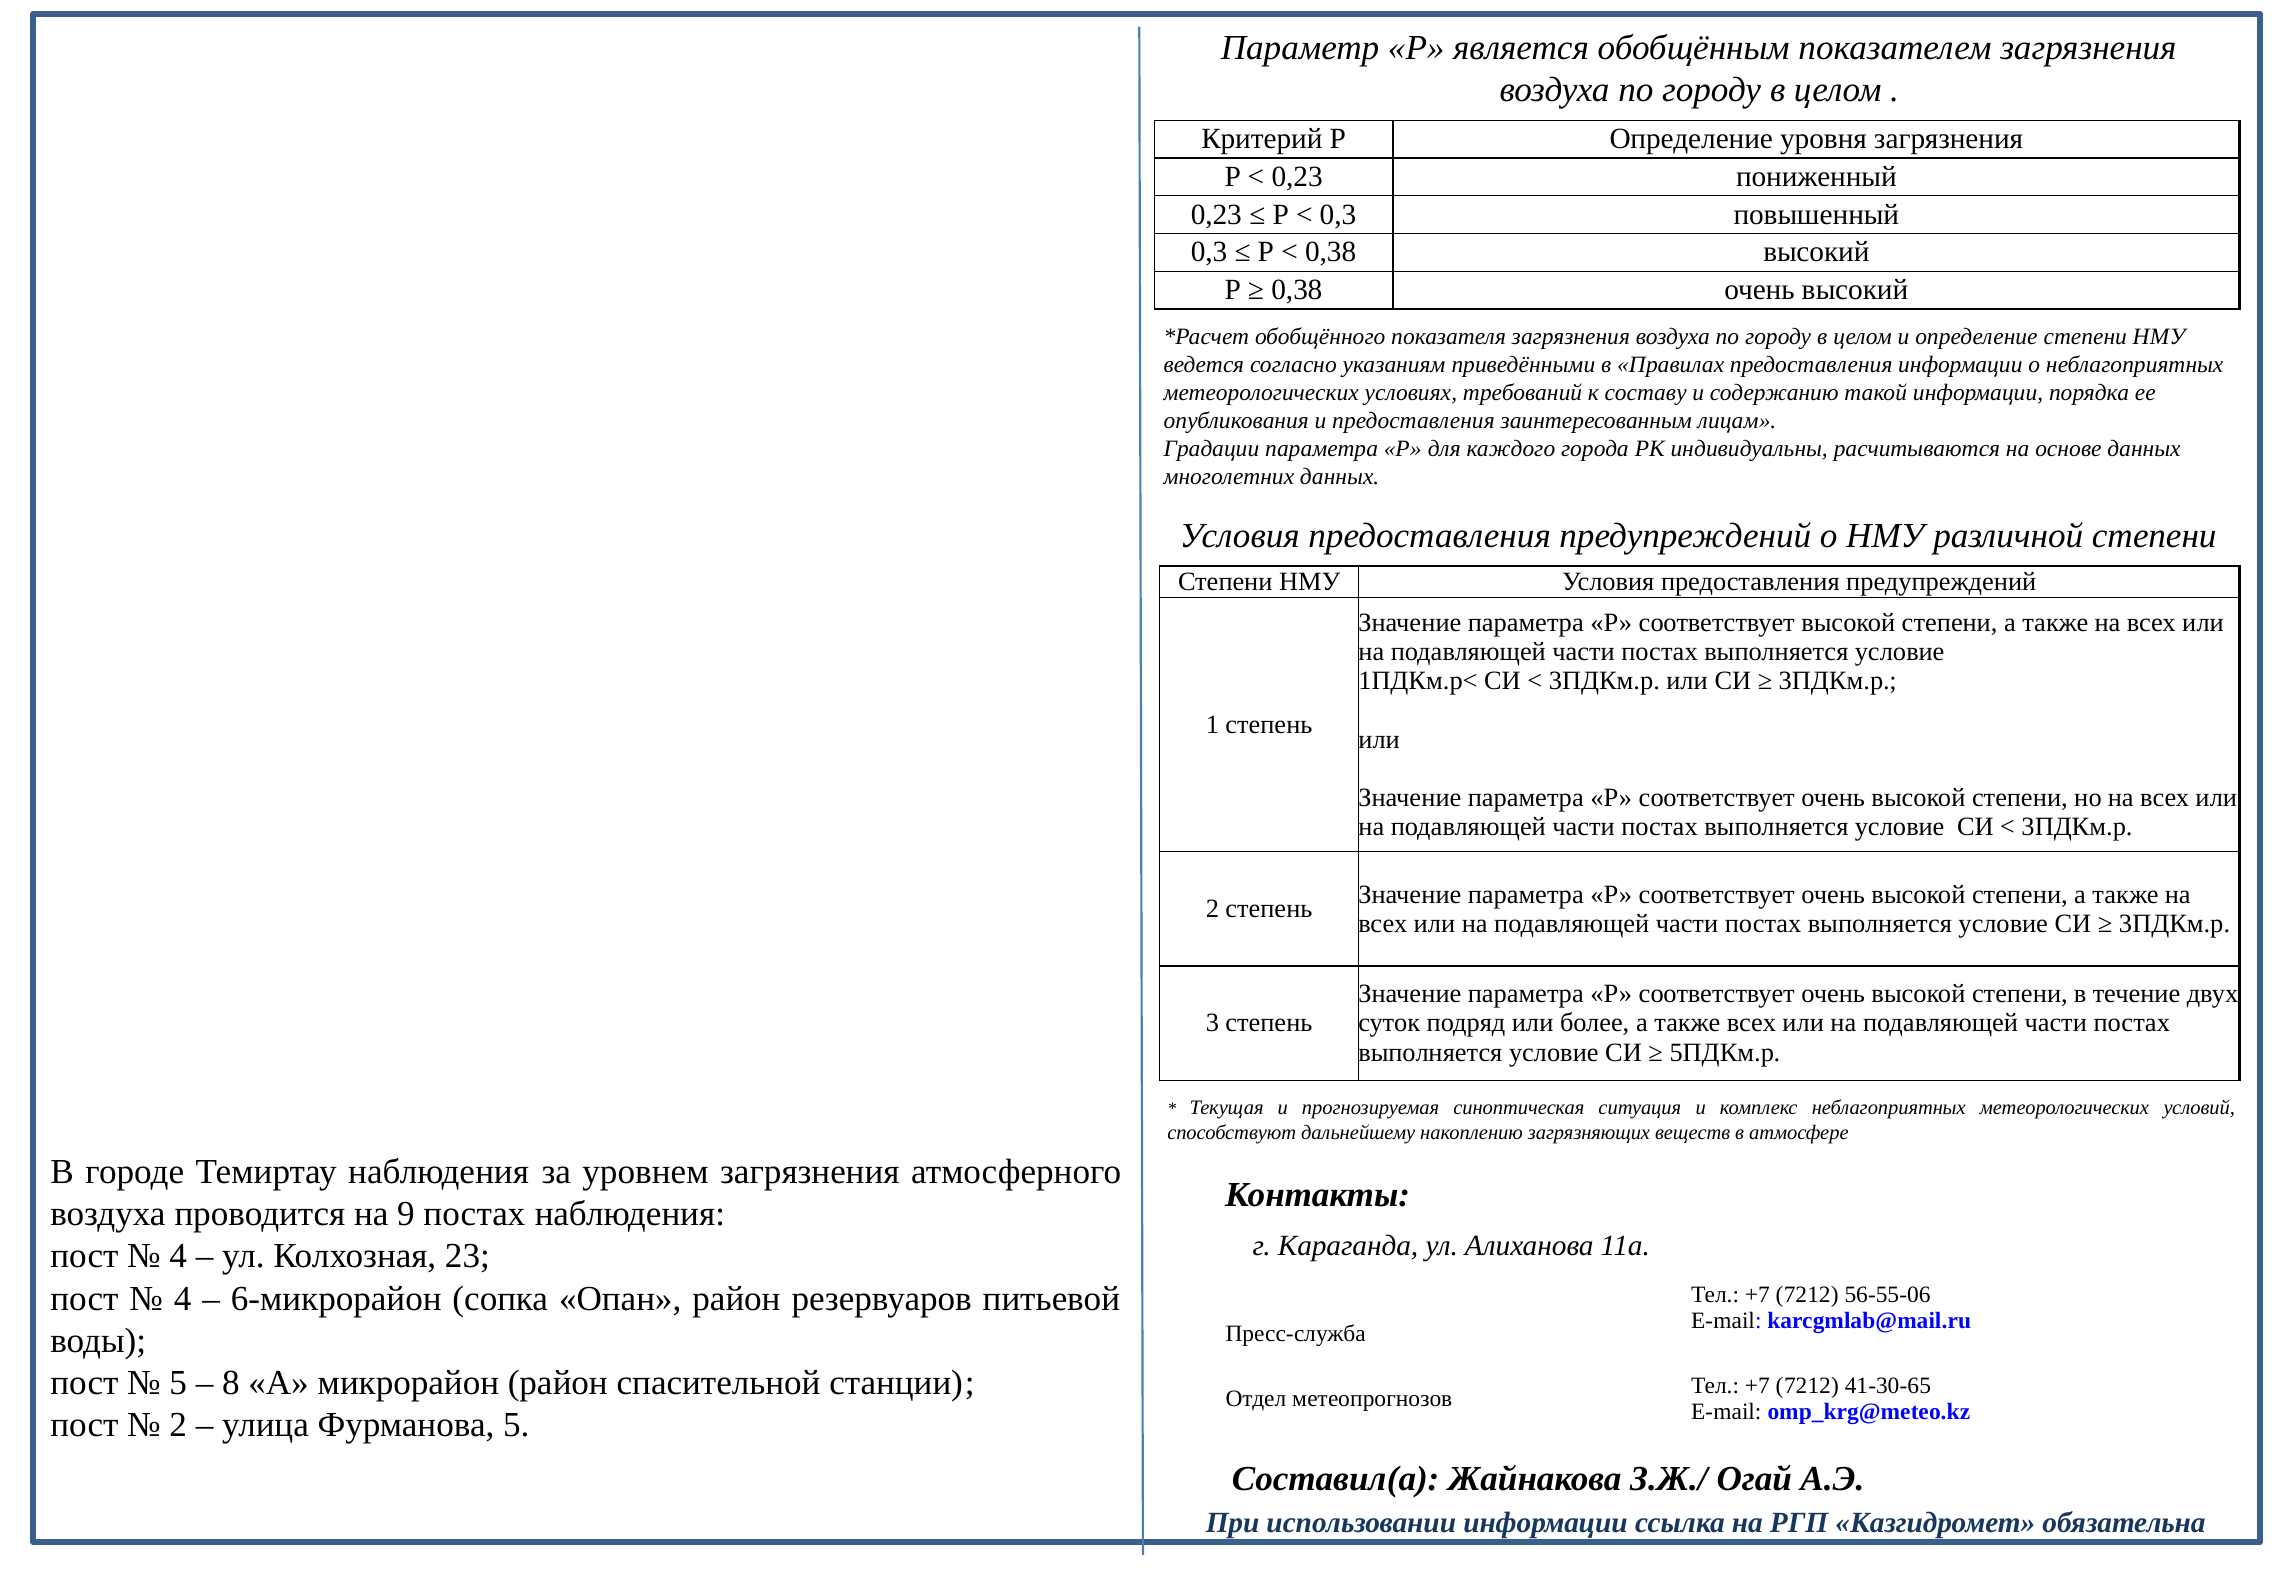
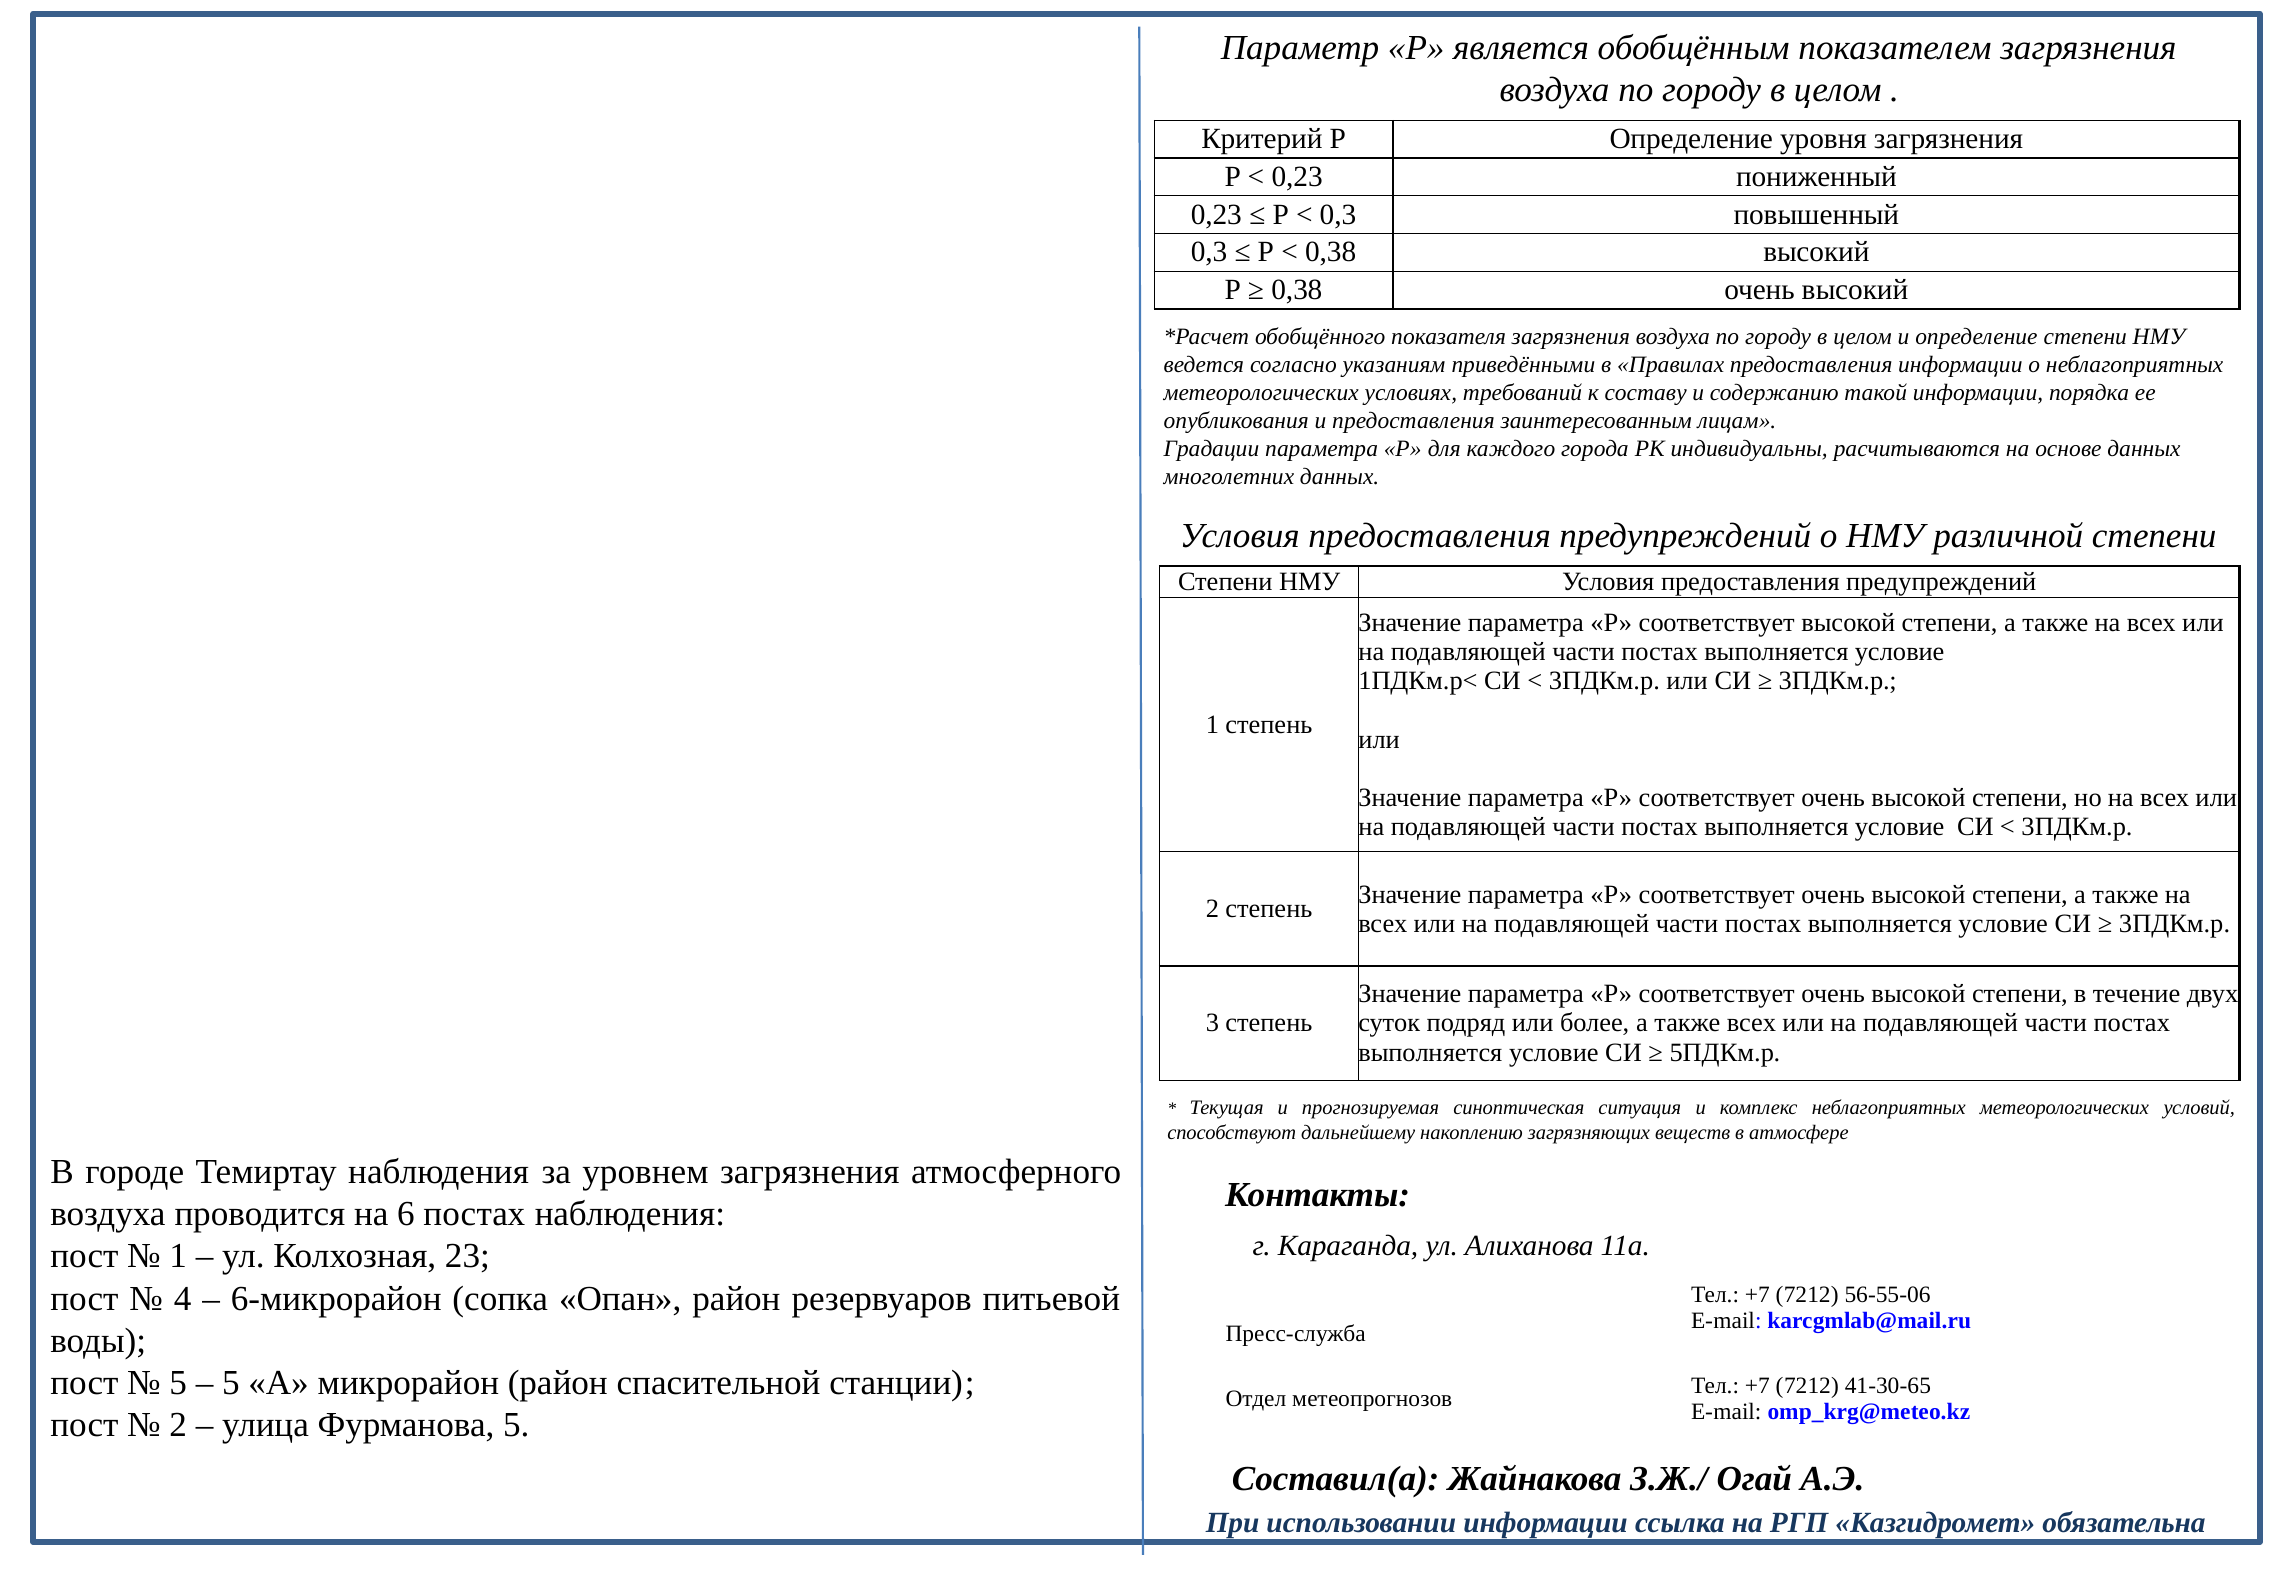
9: 9 -> 6
4 at (178, 1257): 4 -> 1
8 at (231, 1383): 8 -> 5
